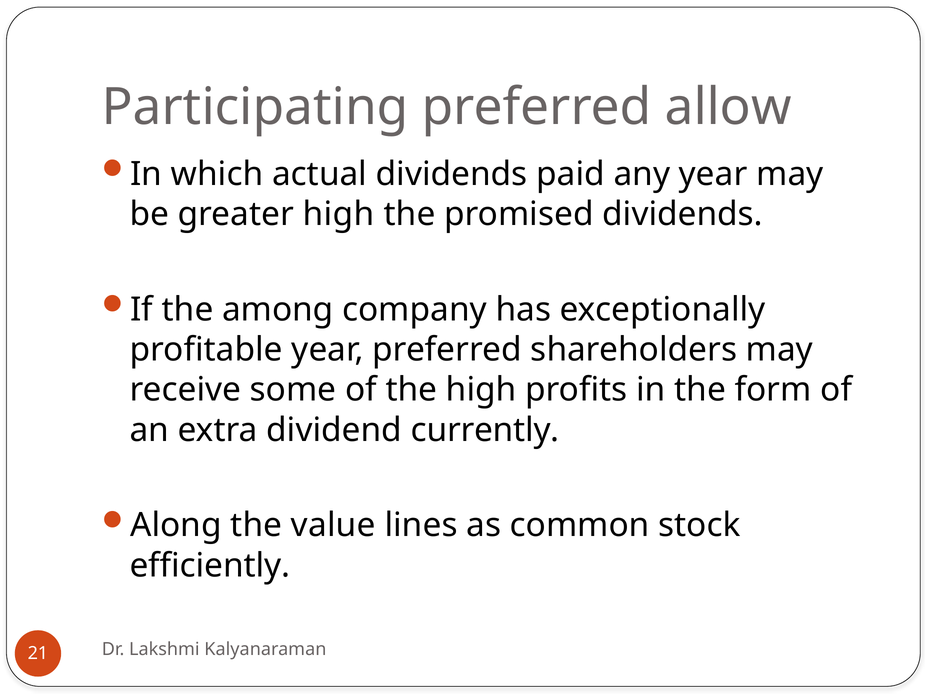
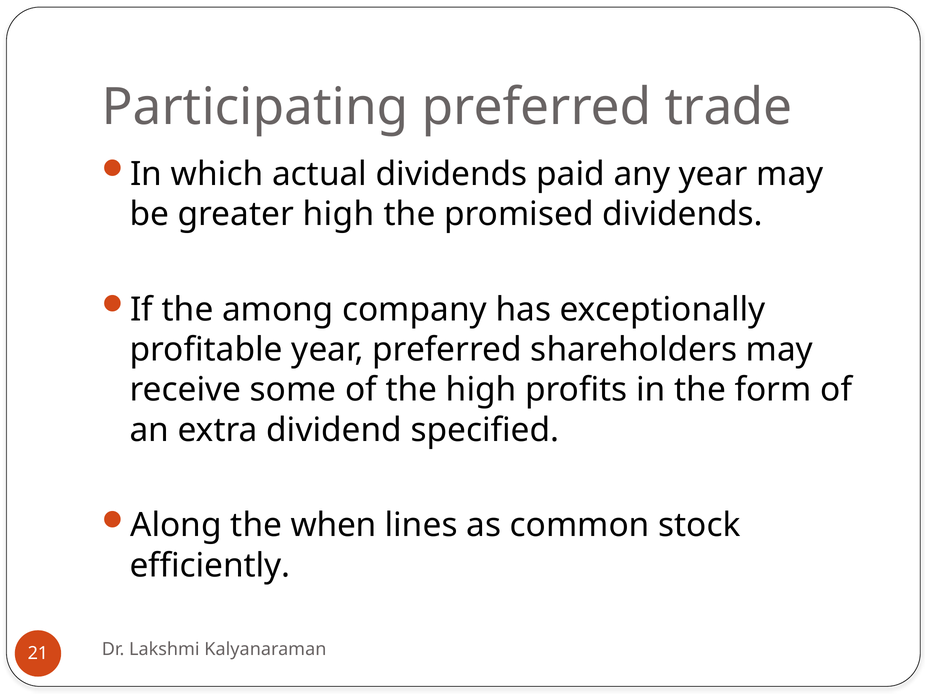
allow: allow -> trade
currently: currently -> specified
value: value -> when
